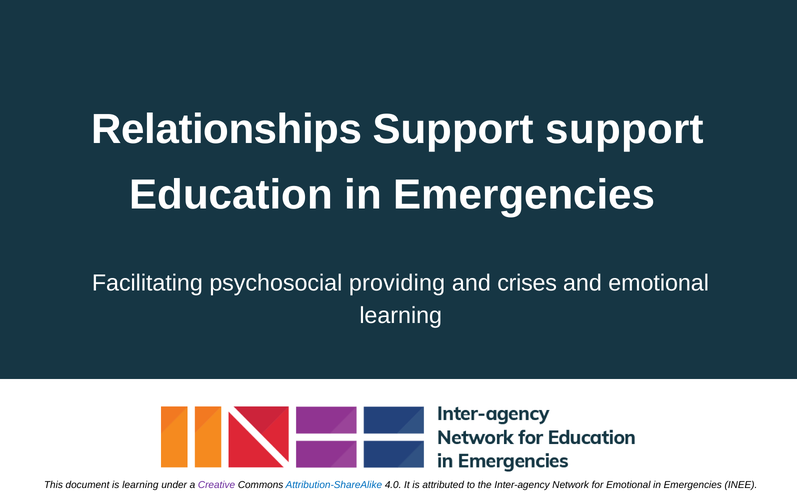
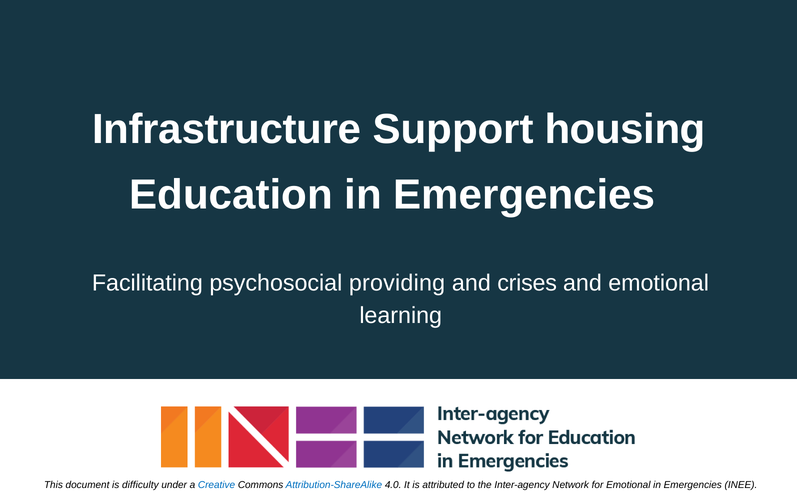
Relationships: Relationships -> Infrastructure
Support support: support -> housing
is learning: learning -> difficulty
Creative colour: purple -> blue
